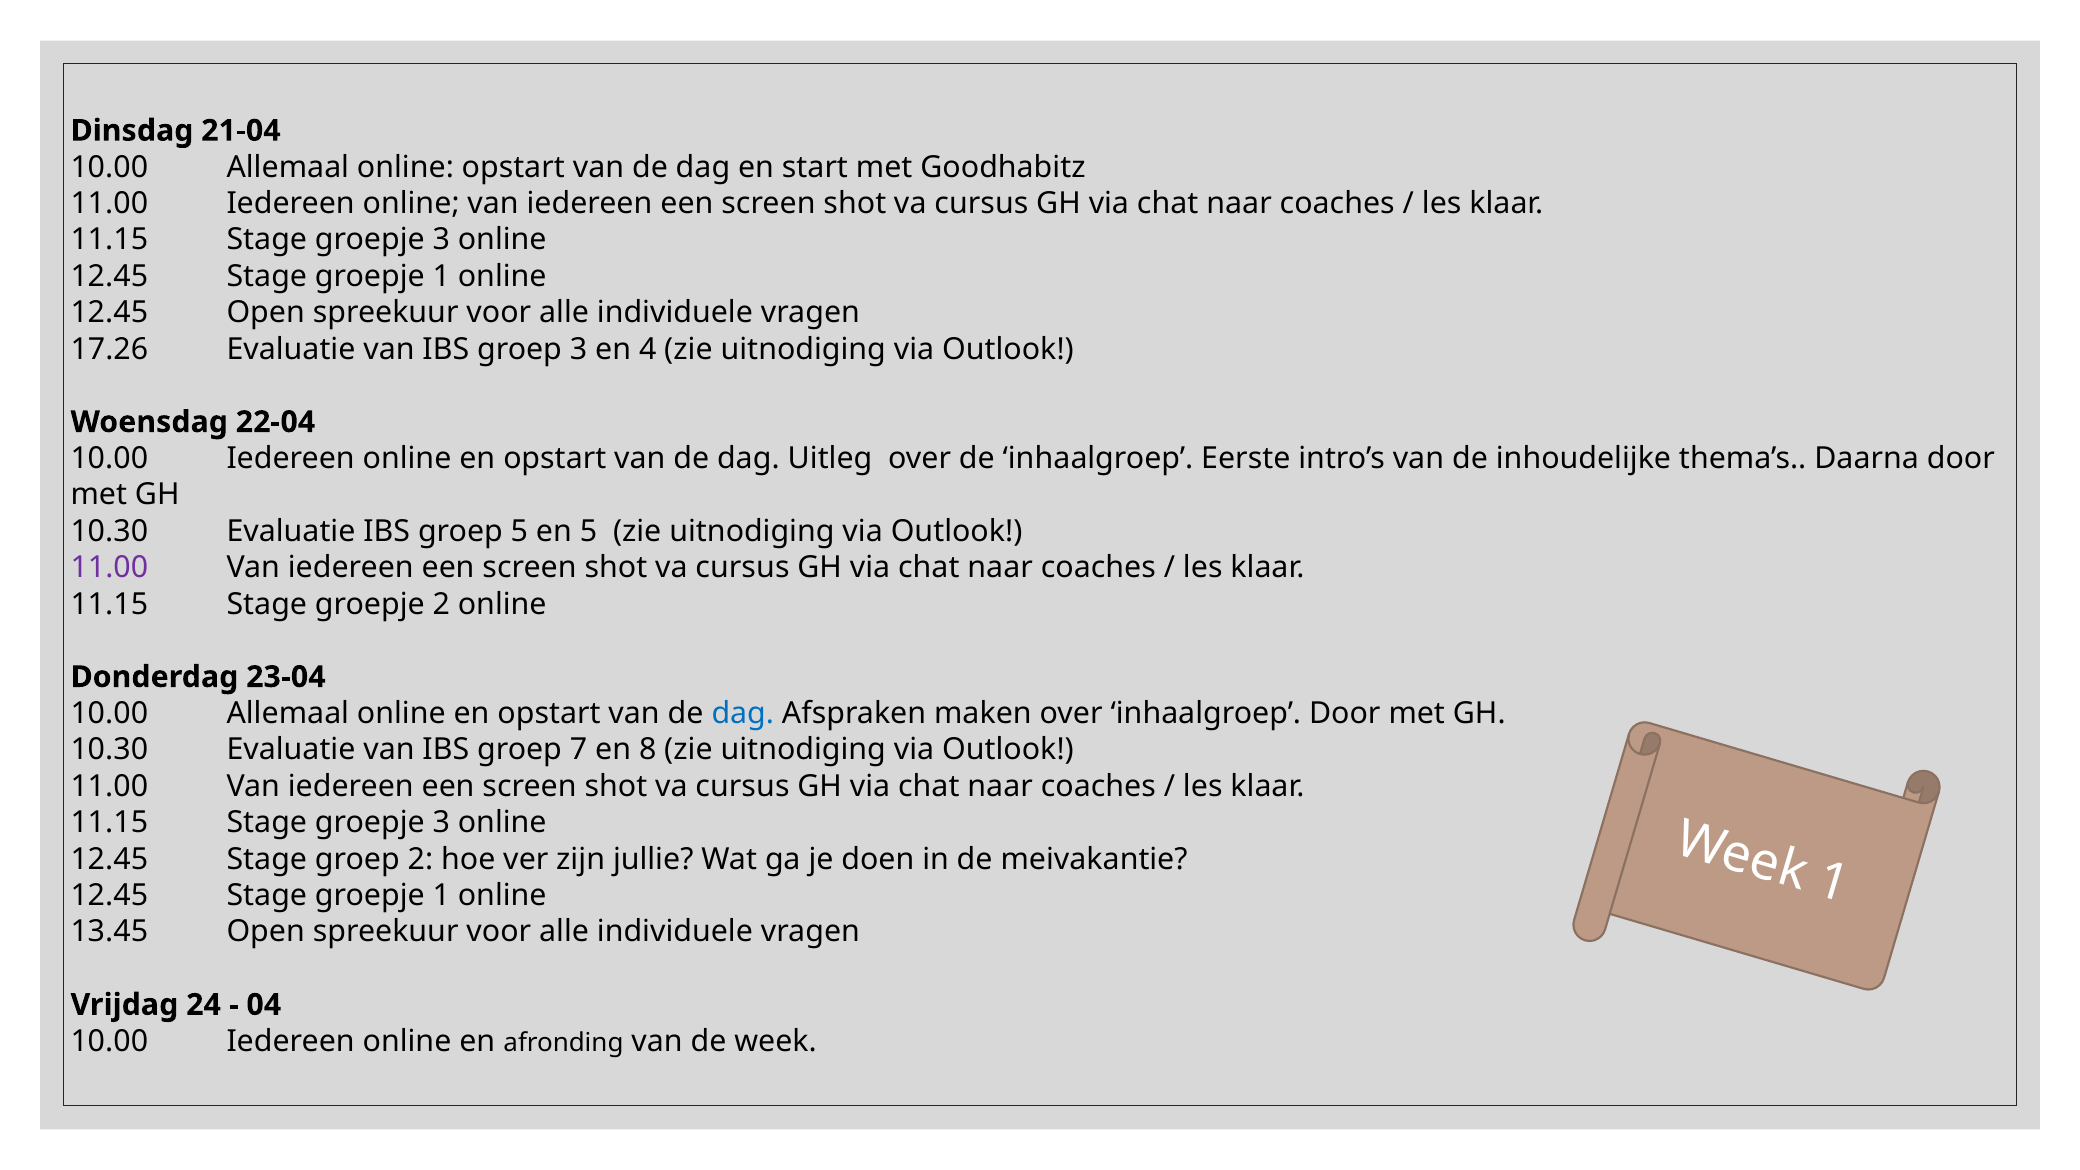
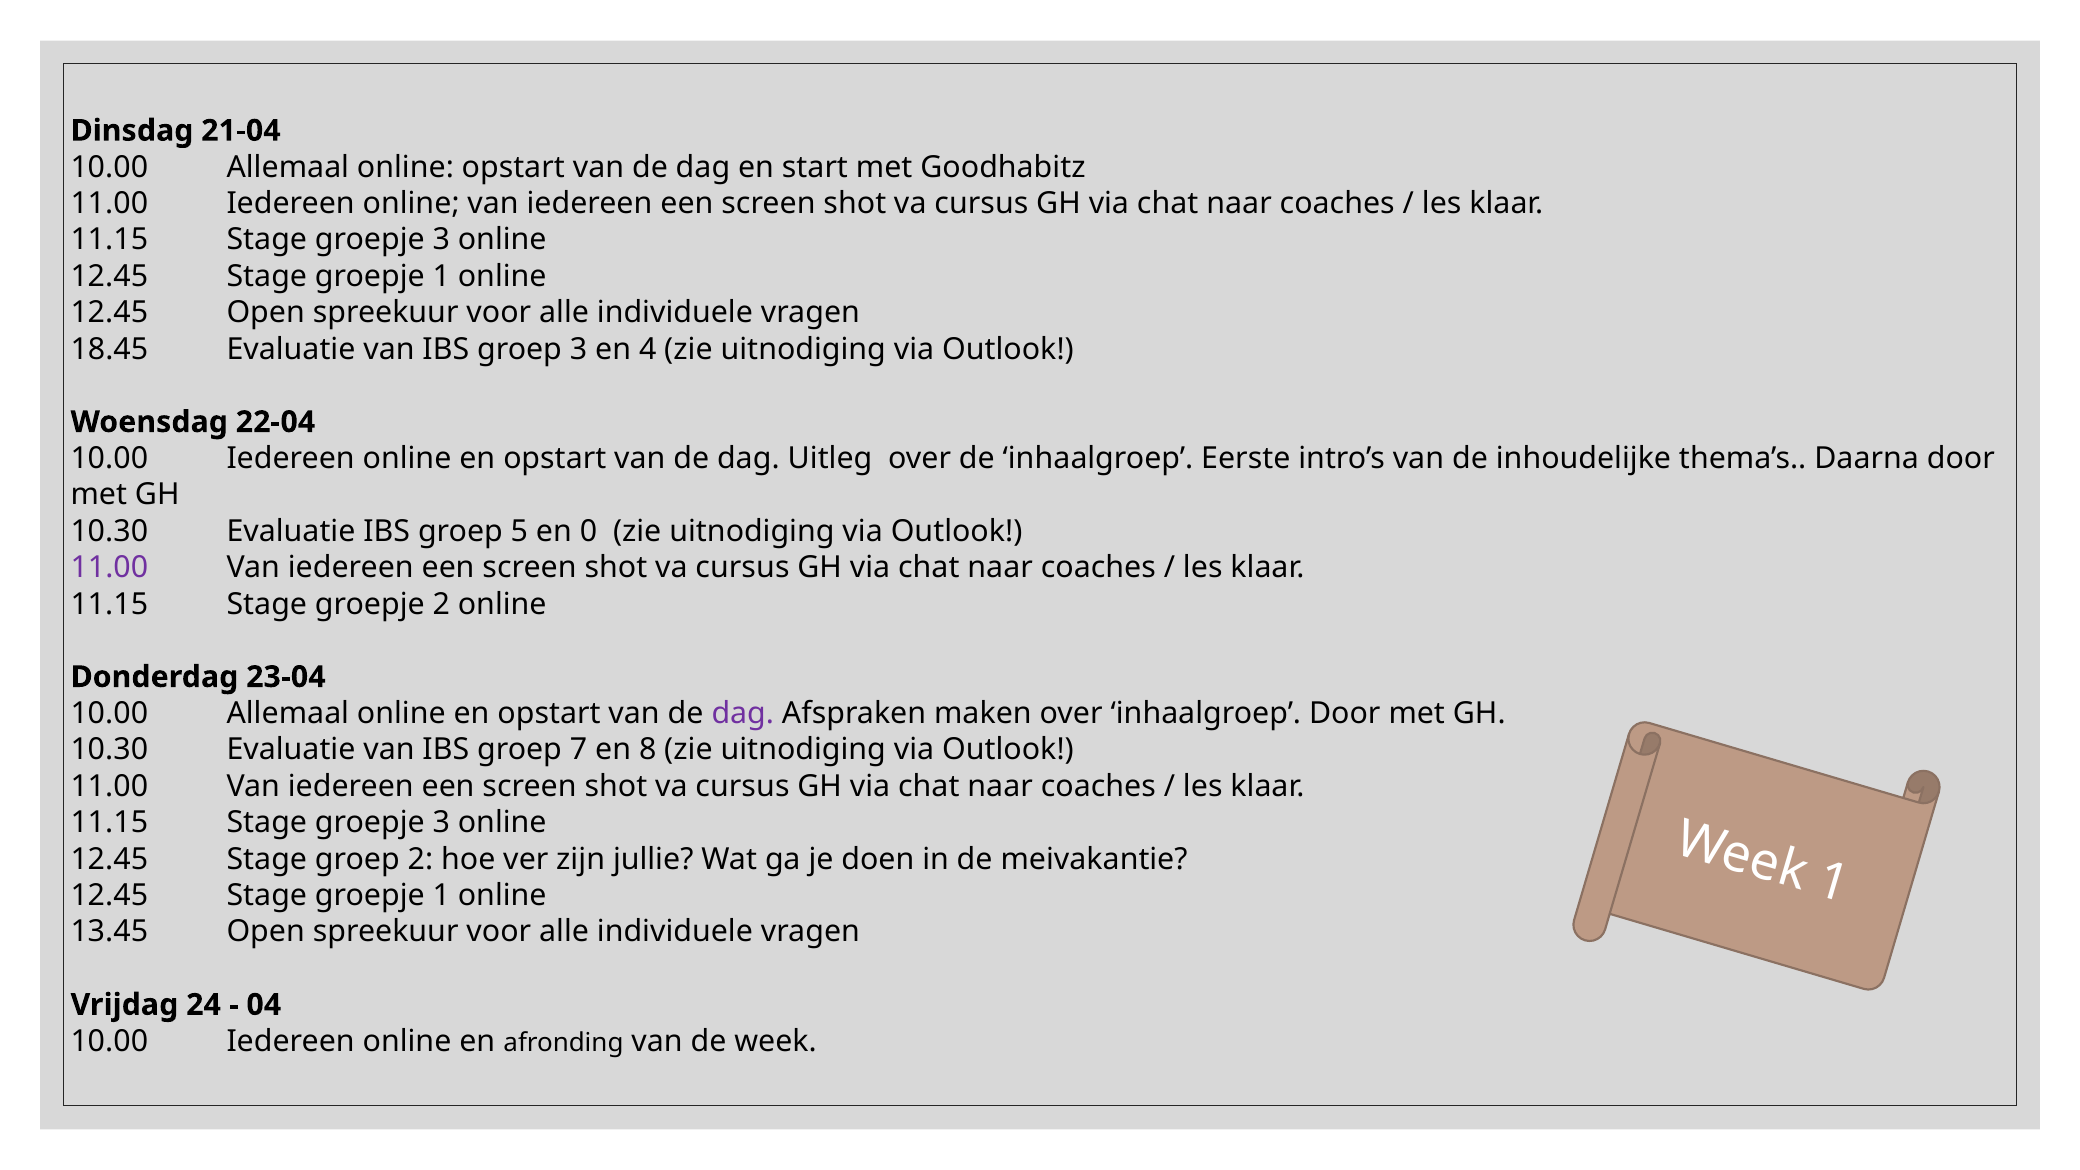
17.26: 17.26 -> 18.45
en 5: 5 -> 0
dag at (743, 713) colour: blue -> purple
